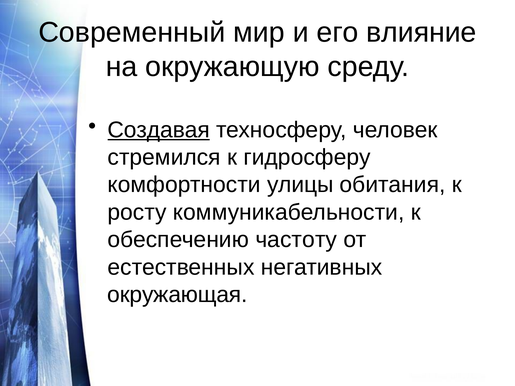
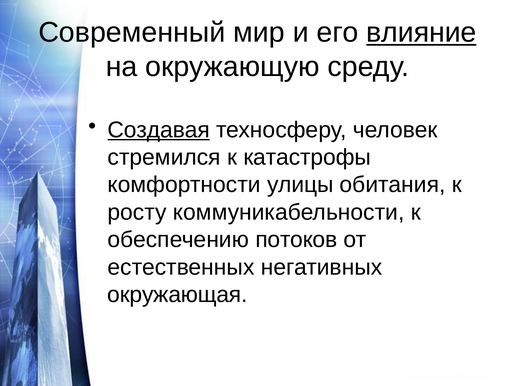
влияние underline: none -> present
гидросферу: гидросферу -> катастрофы
частоту: частоту -> потоков
